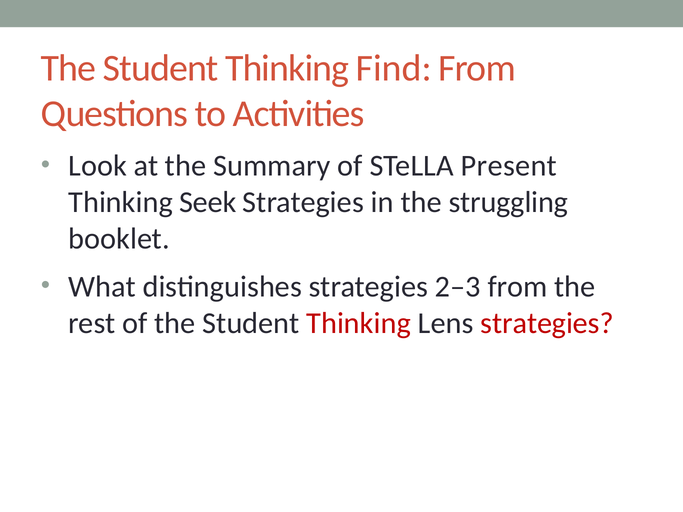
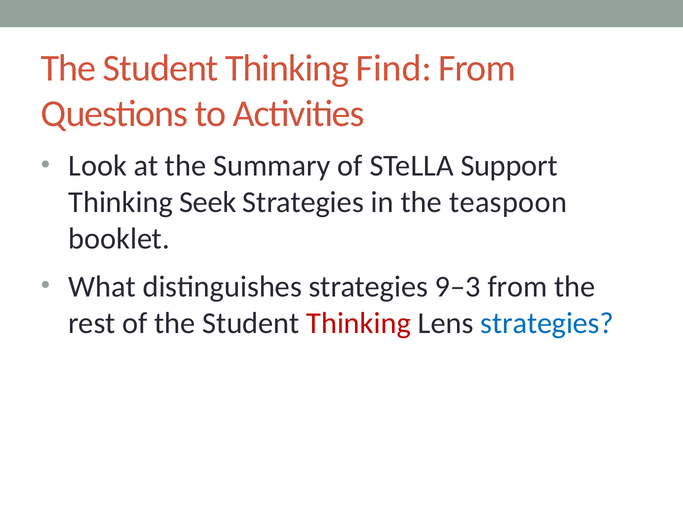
Present: Present -> Support
struggling: struggling -> teaspoon
2–3: 2–3 -> 9–3
strategies at (547, 323) colour: red -> blue
